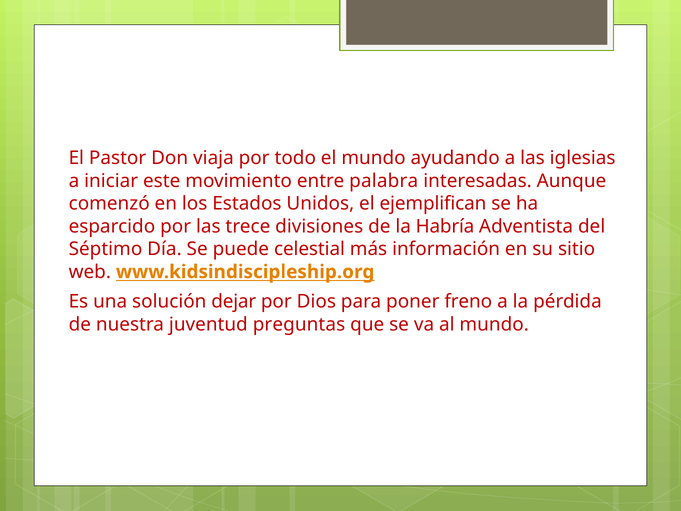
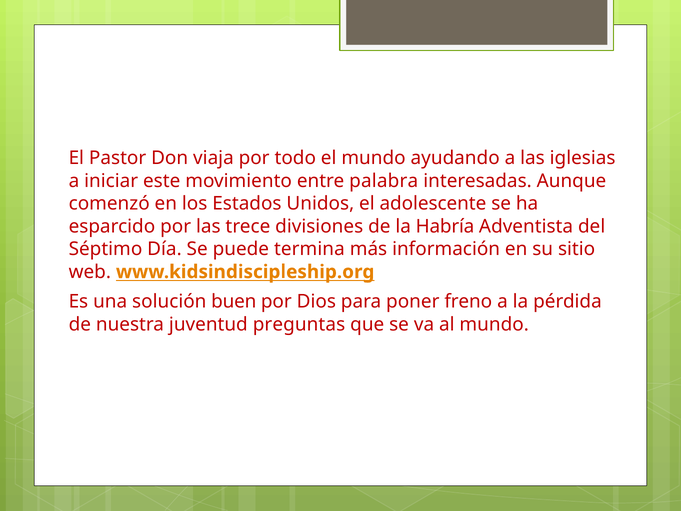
ejemplifican: ejemplifican -> adolescente
celestial: celestial -> termina
dejar: dejar -> buen
